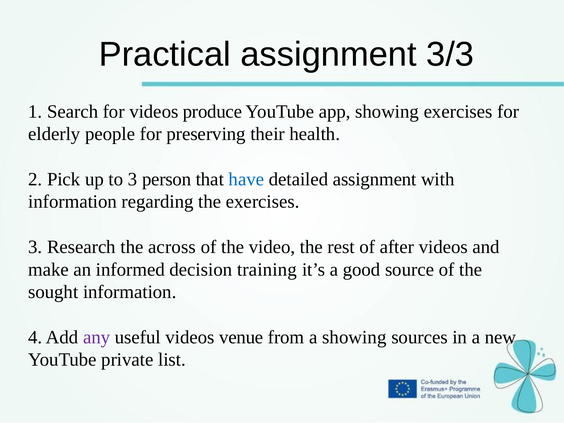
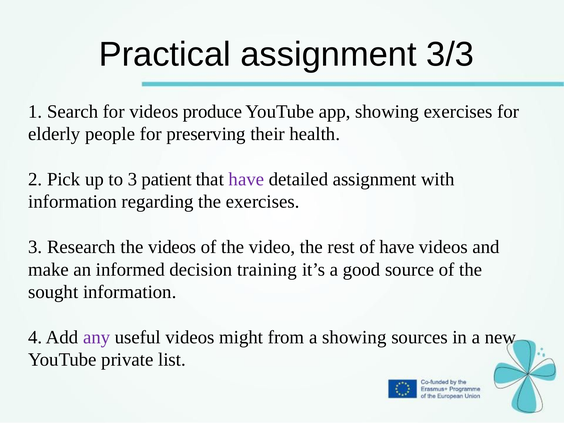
person: person -> patient
have at (246, 179) colour: blue -> purple
the across: across -> videos
of after: after -> have
venue: venue -> might
